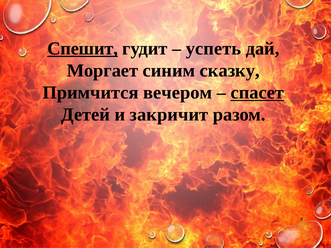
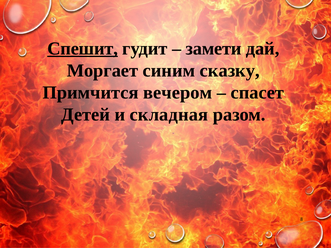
успеть: успеть -> замети
спасет underline: present -> none
закричит: закричит -> складная
